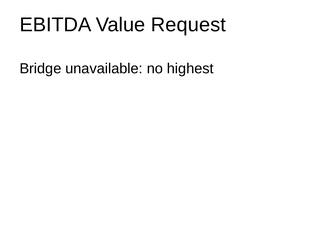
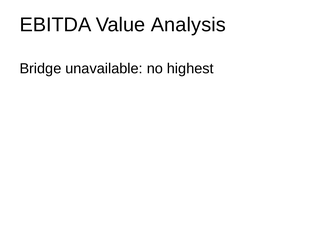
Request: Request -> Analysis
